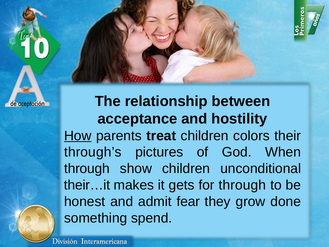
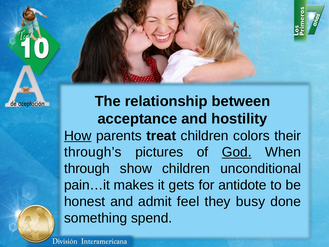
God underline: none -> present
their…it: their…it -> pain…it
for through: through -> antidote
fear: fear -> feel
grow: grow -> busy
